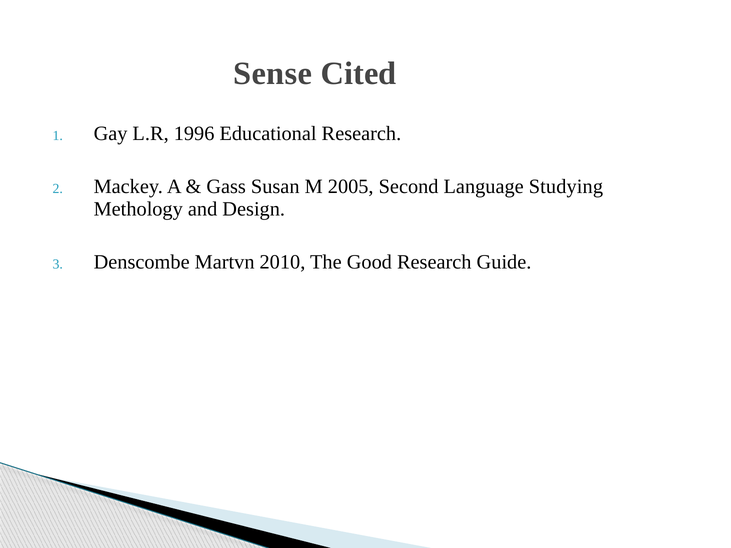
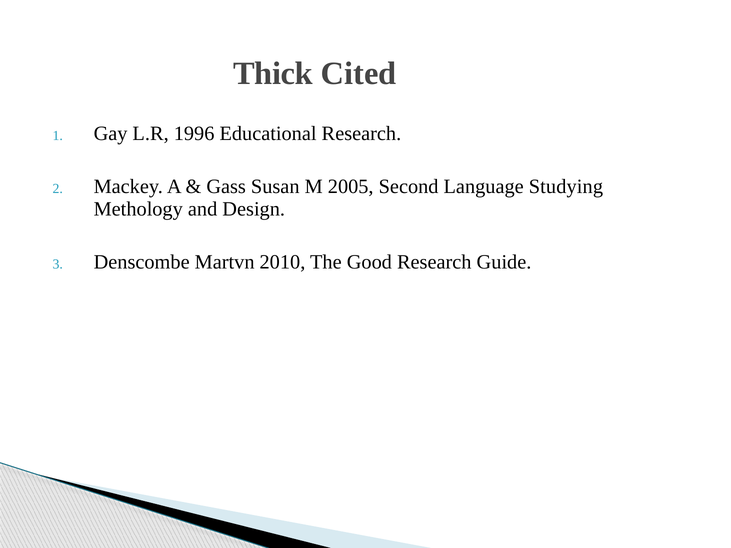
Sense: Sense -> Thick
